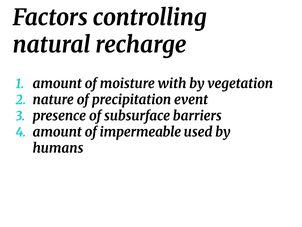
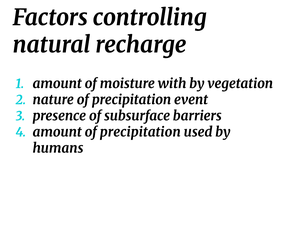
amount of impermeable: impermeable -> precipitation
